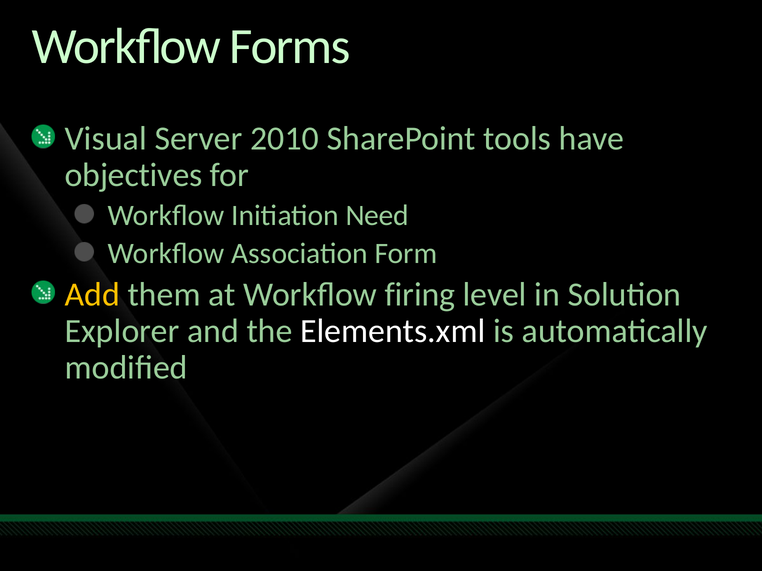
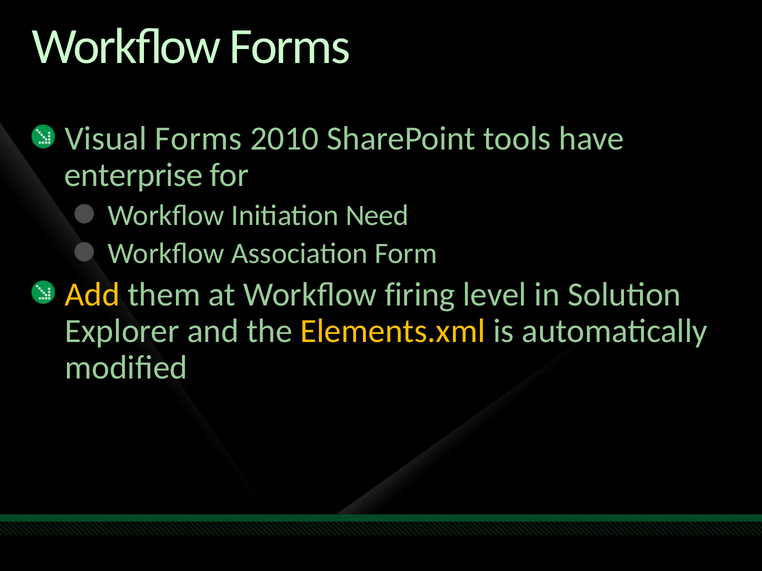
Visual Server: Server -> Forms
objectives: objectives -> enterprise
Elements.xml colour: white -> yellow
